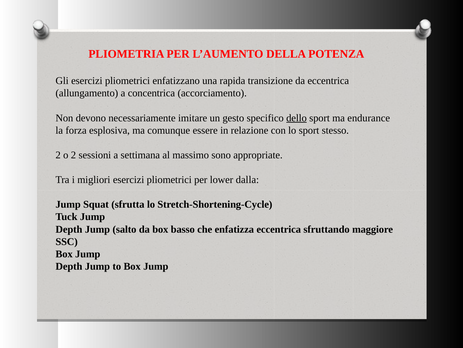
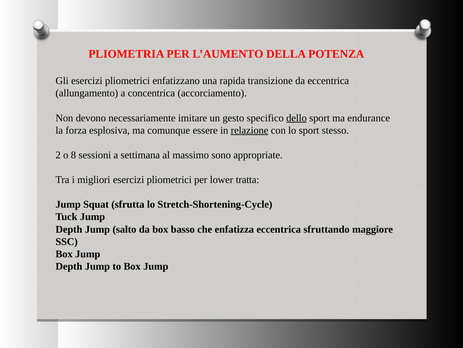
relazione underline: none -> present
o 2: 2 -> 8
dalla: dalla -> tratta
